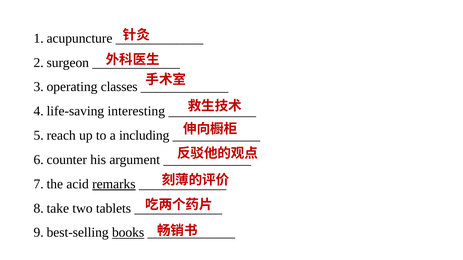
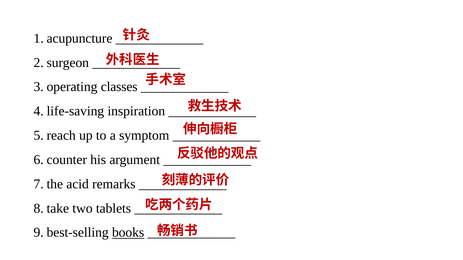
interesting: interesting -> inspiration
including: including -> symptom
remarks underline: present -> none
